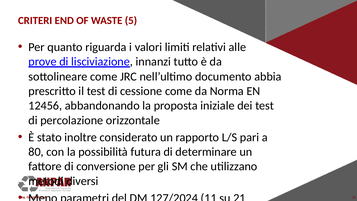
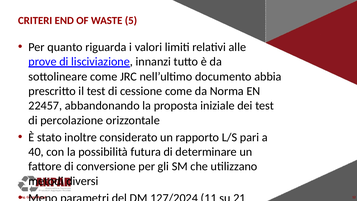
12456: 12456 -> 22457
80: 80 -> 40
